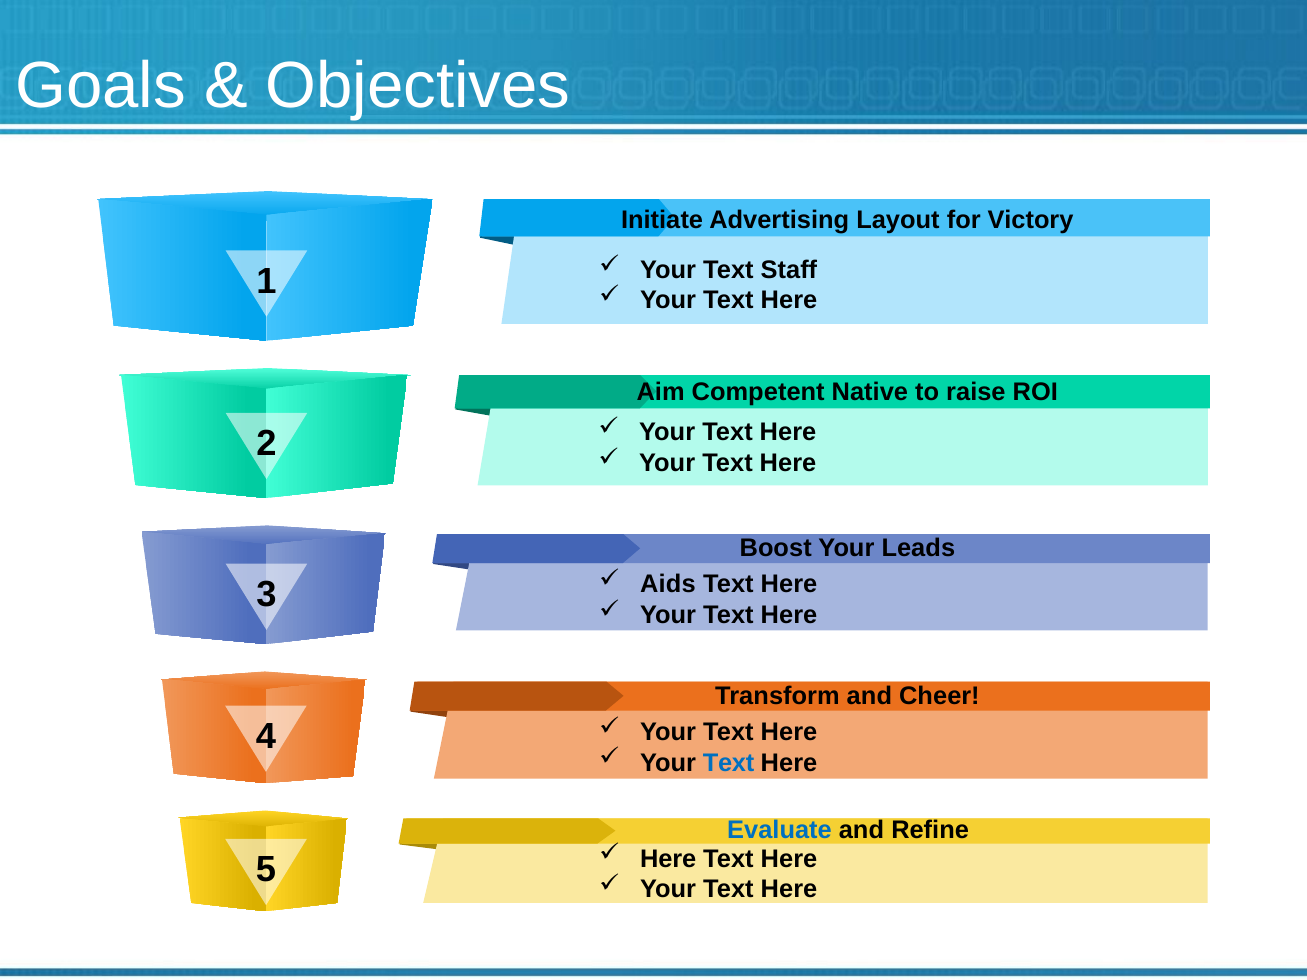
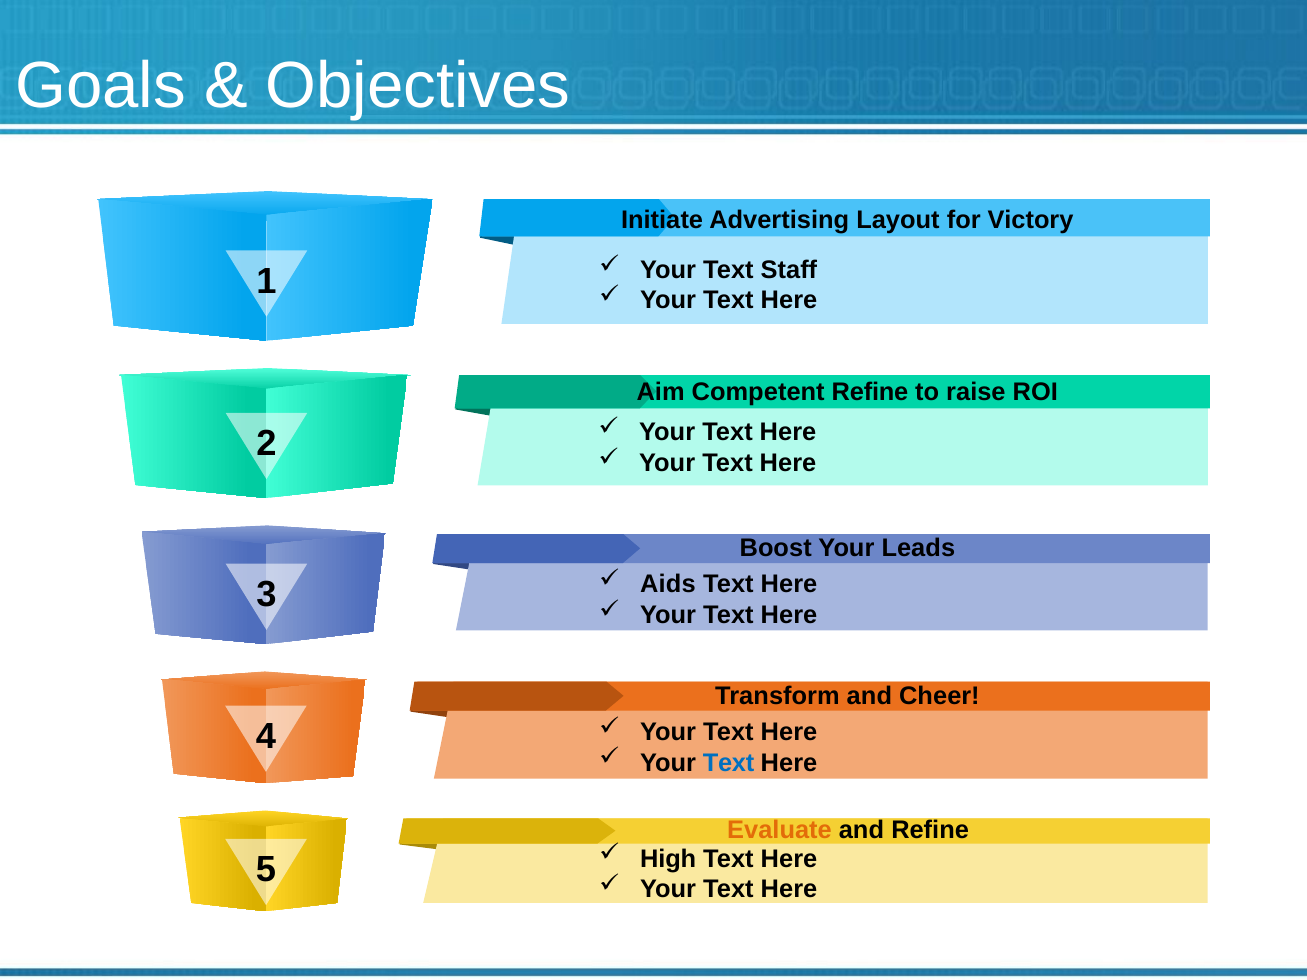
Competent Native: Native -> Refine
Evaluate colour: blue -> orange
Here at (668, 859): Here -> High
